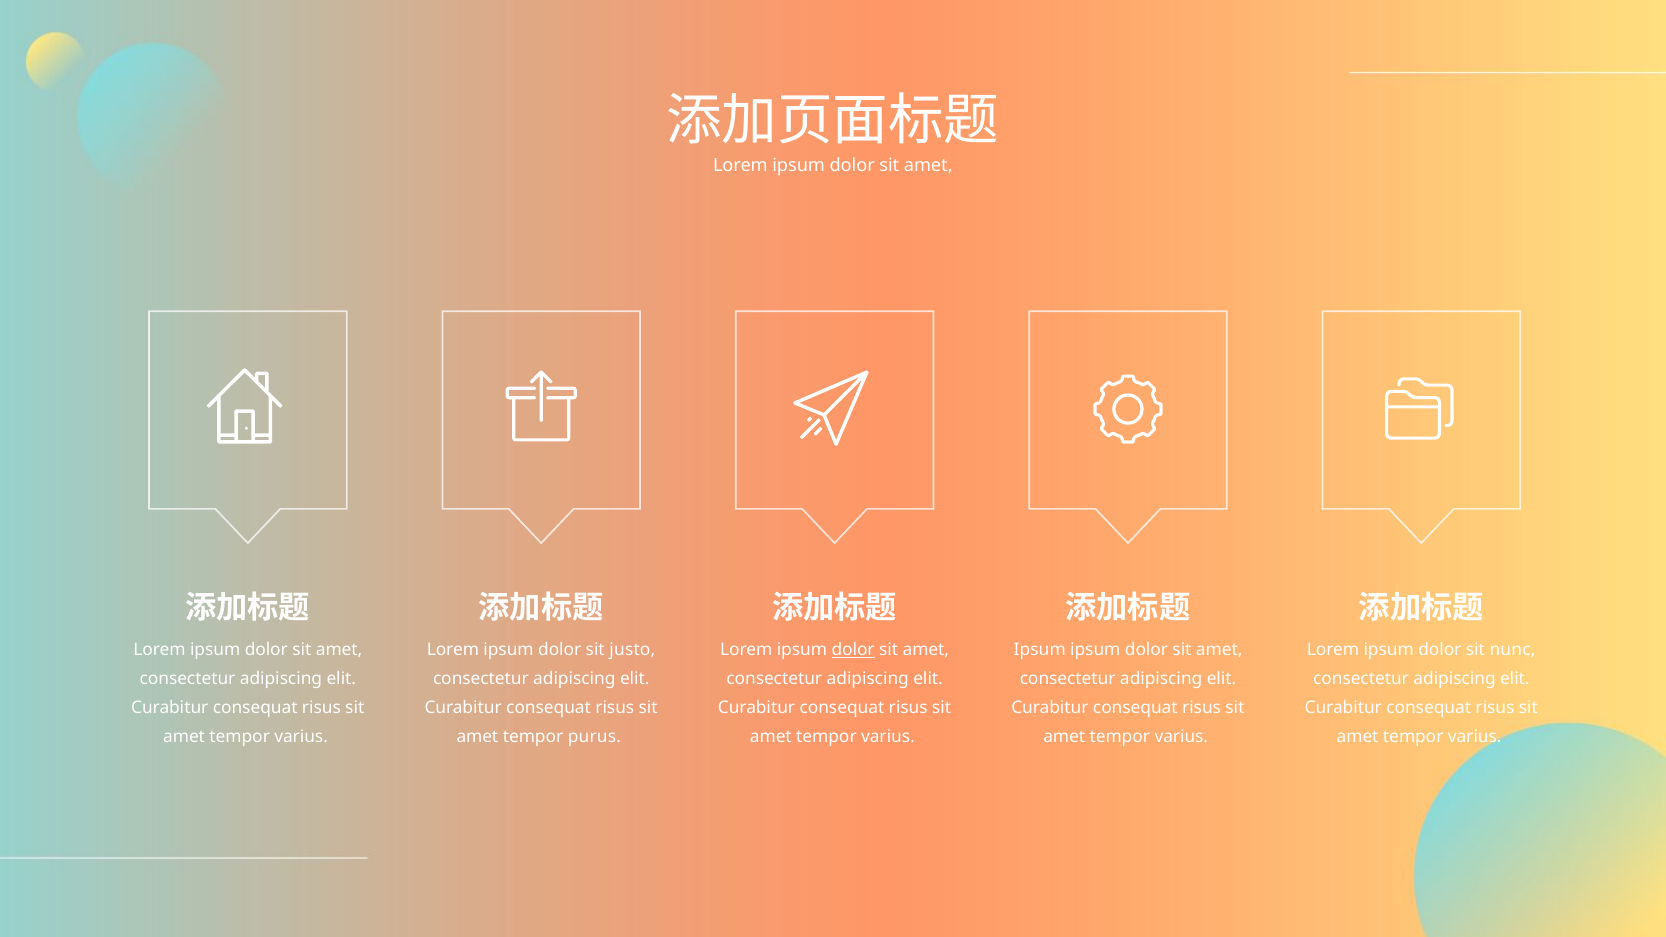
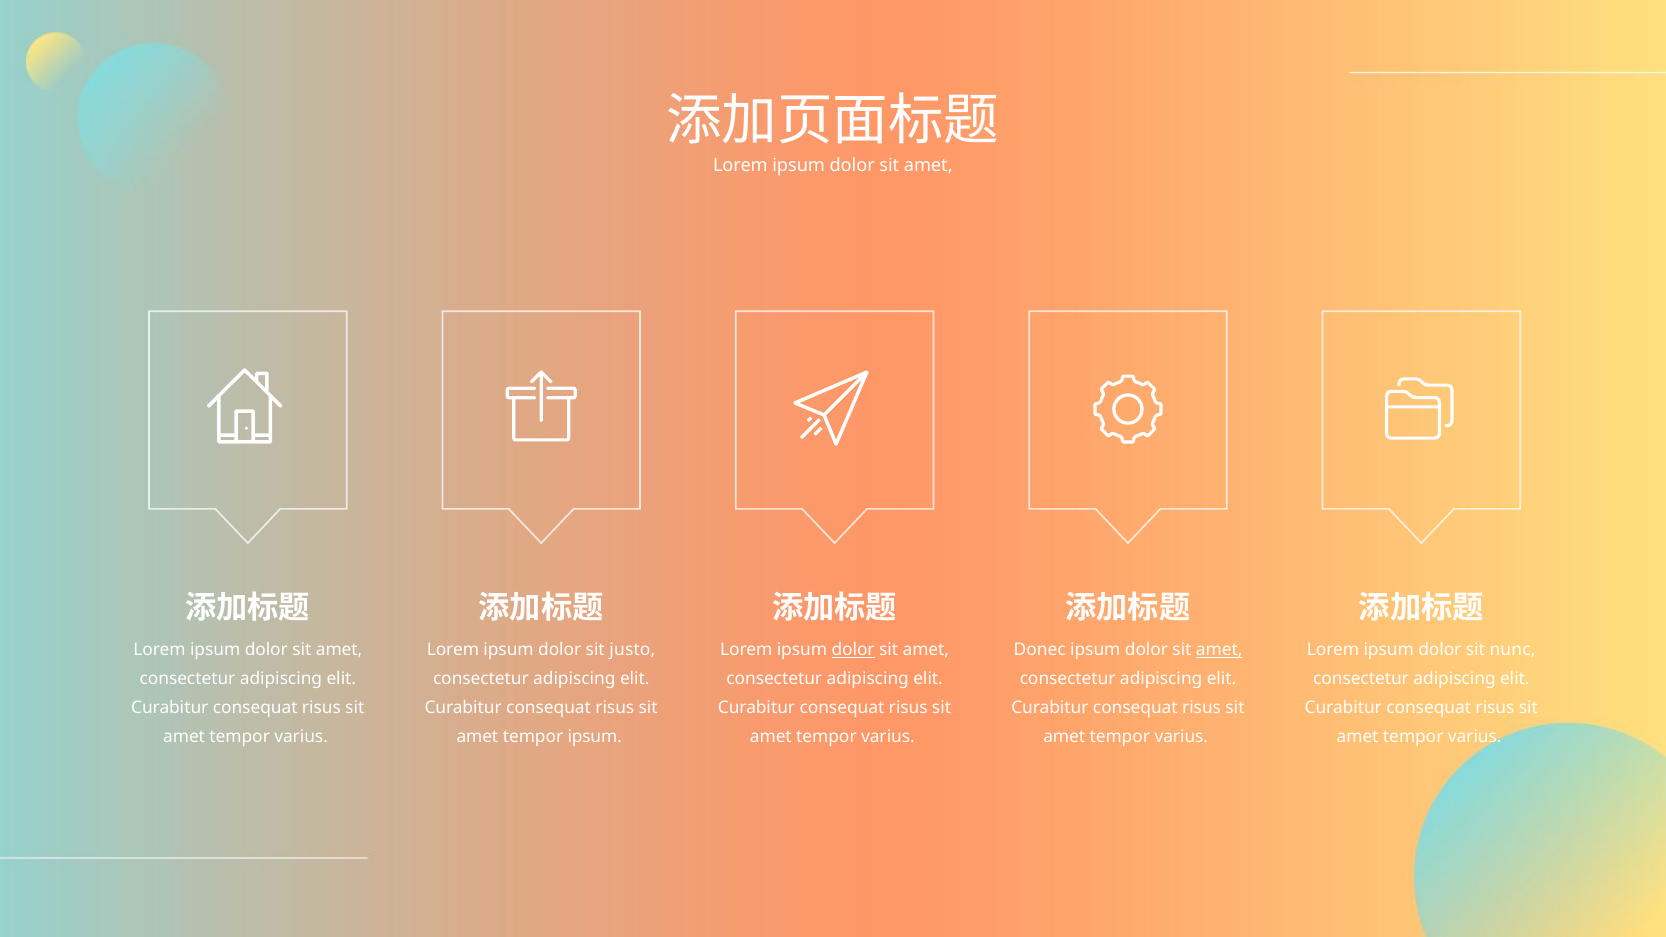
Ipsum at (1040, 650): Ipsum -> Donec
amet at (1219, 650) underline: none -> present
tempor purus: purus -> ipsum
